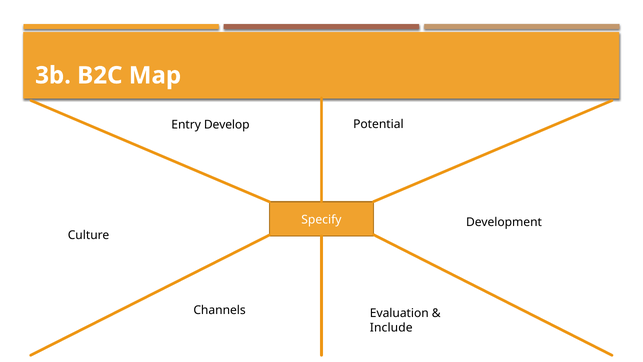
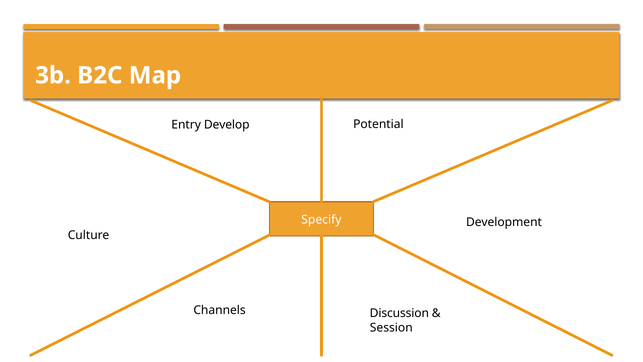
Evaluation: Evaluation -> Discussion
Include: Include -> Session
